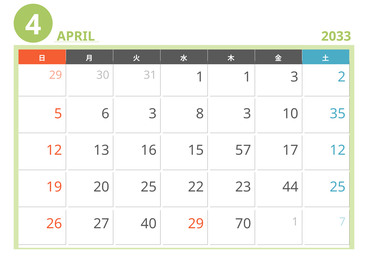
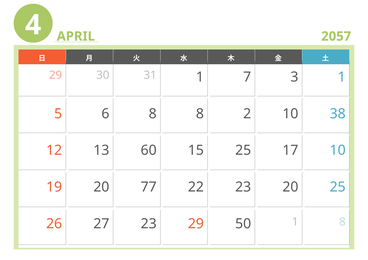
2033: 2033 -> 2057
1 1: 1 -> 7
3 2: 2 -> 1
6 3: 3 -> 8
8 3: 3 -> 2
35: 35 -> 38
16: 16 -> 60
15 57: 57 -> 25
17 12: 12 -> 10
20 25: 25 -> 77
23 44: 44 -> 20
27 40: 40 -> 23
70: 70 -> 50
1 7: 7 -> 8
